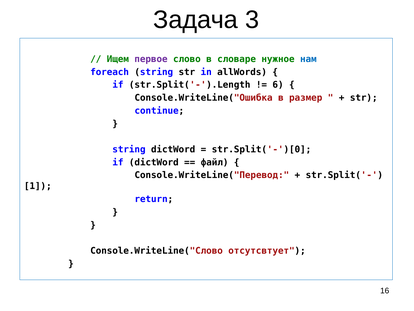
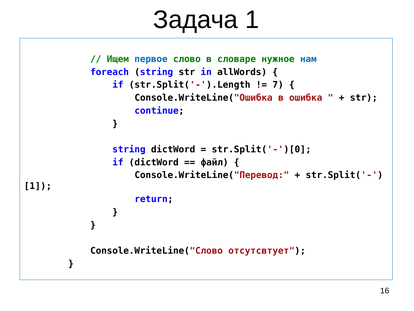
Задача 3: 3 -> 1
первое colour: purple -> blue
6: 6 -> 7
размер: размер -> ошибка
